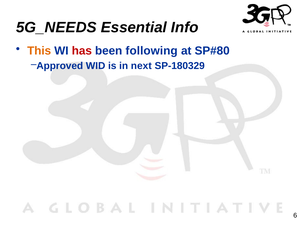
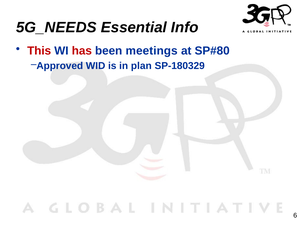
This colour: orange -> red
following: following -> meetings
next: next -> plan
